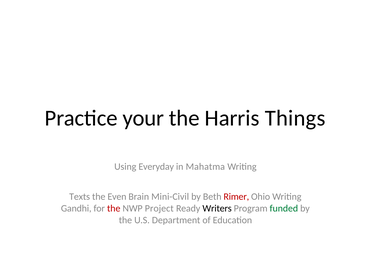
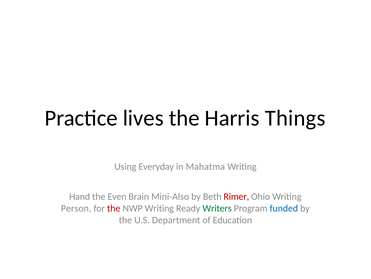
your: your -> lives
Texts: Texts -> Hand
Mini-Civil: Mini-Civil -> Mini-Also
Gandhi: Gandhi -> Person
NWP Project: Project -> Writing
Writers colour: black -> green
funded colour: green -> blue
